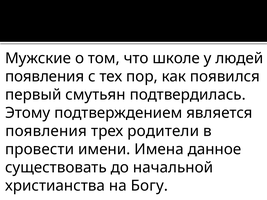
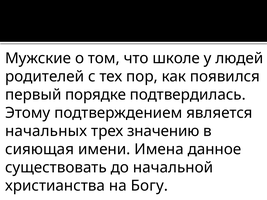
появления at (45, 77): появления -> родителей
смутьян: смутьян -> порядке
появления at (46, 131): появления -> начальных
родители: родители -> значению
провести: провести -> сияющая
